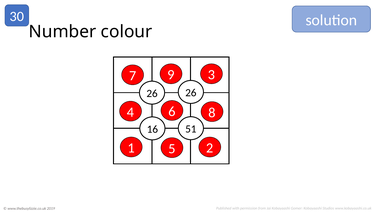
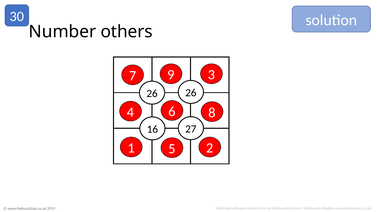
colour: colour -> others
51: 51 -> 27
